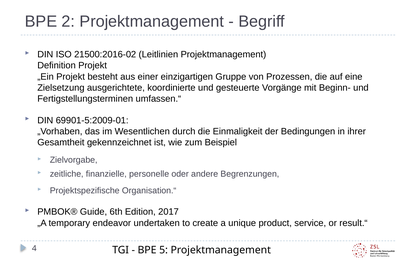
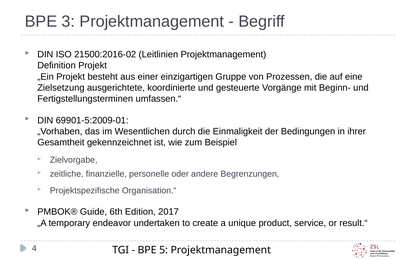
2: 2 -> 3
